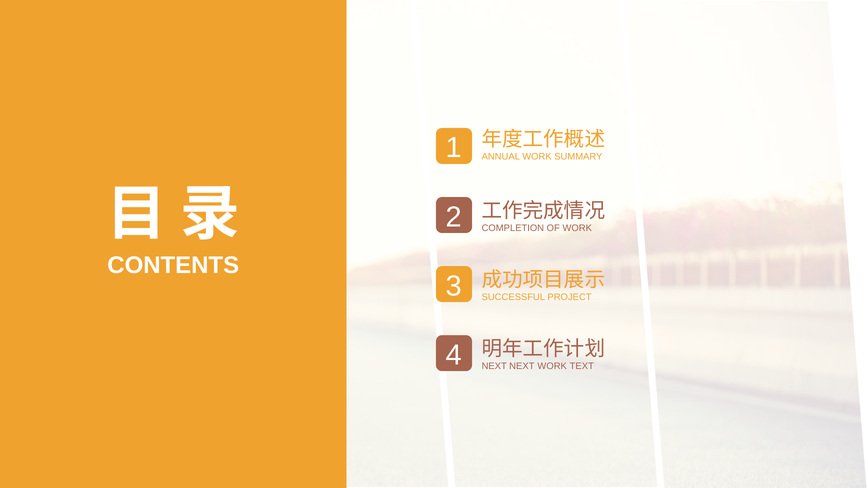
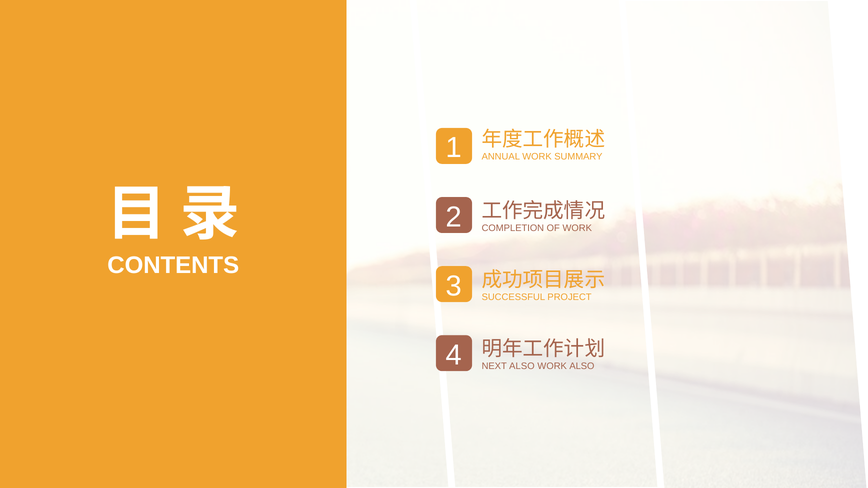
NEXT NEXT: NEXT -> ALSO
WORK TEXT: TEXT -> ALSO
